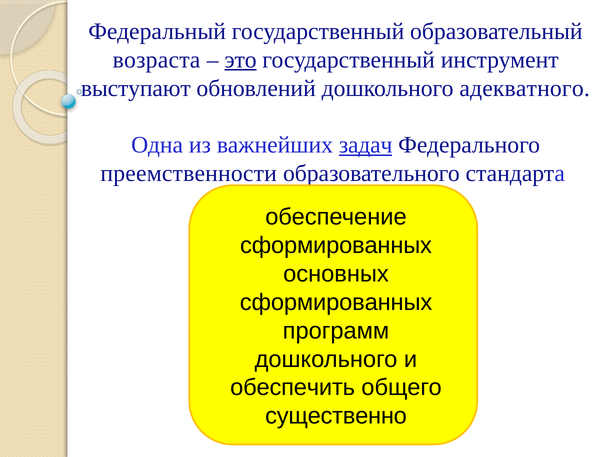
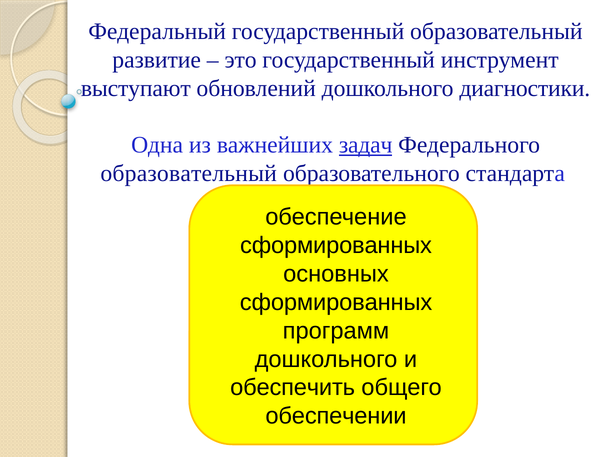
возраста: возраста -> развитие
это underline: present -> none
адекватного: адекватного -> диагностики
преемственности at (189, 173): преемственности -> образовательный
существенно: существенно -> обеспечении
